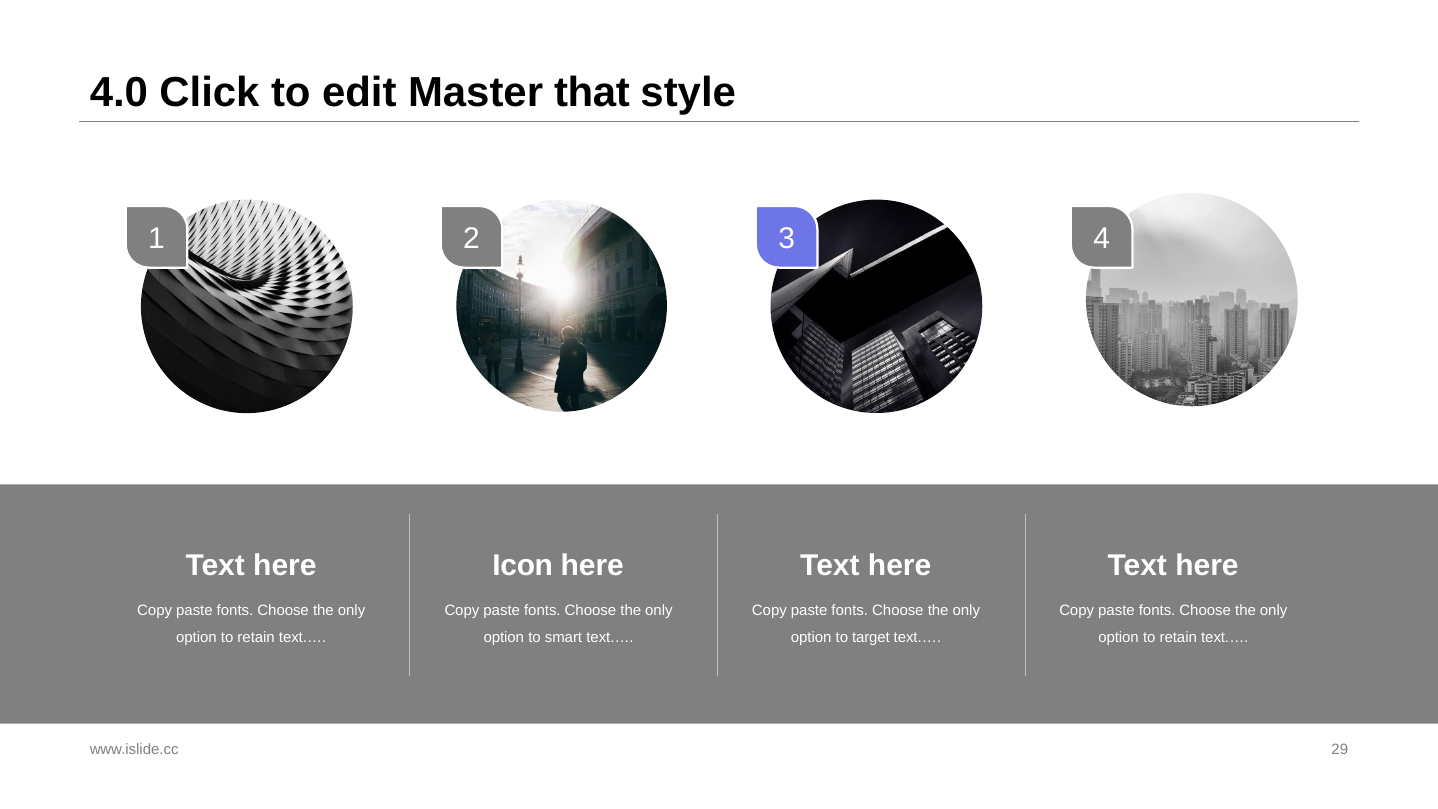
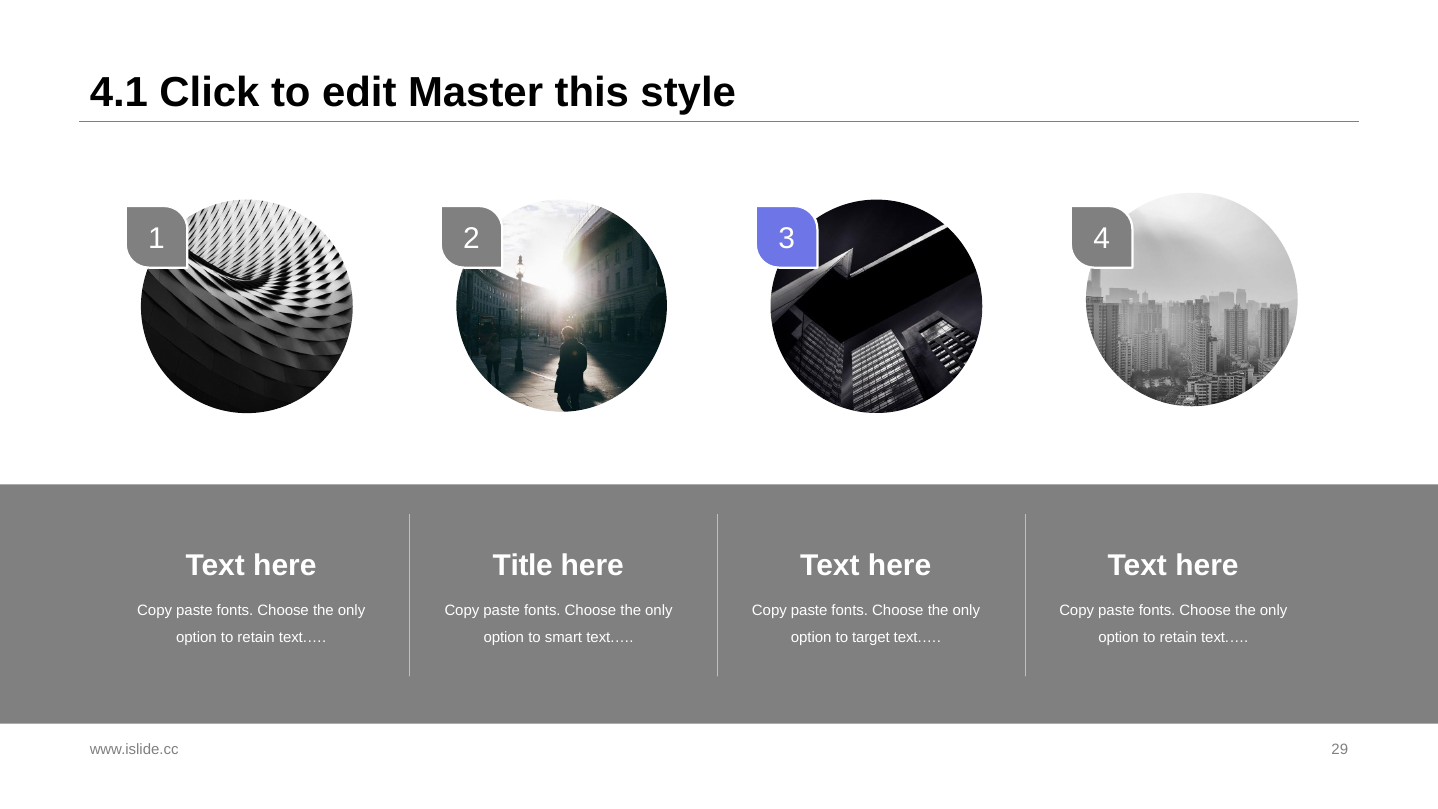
4.0: 4.0 -> 4.1
that: that -> this
Icon: Icon -> Title
